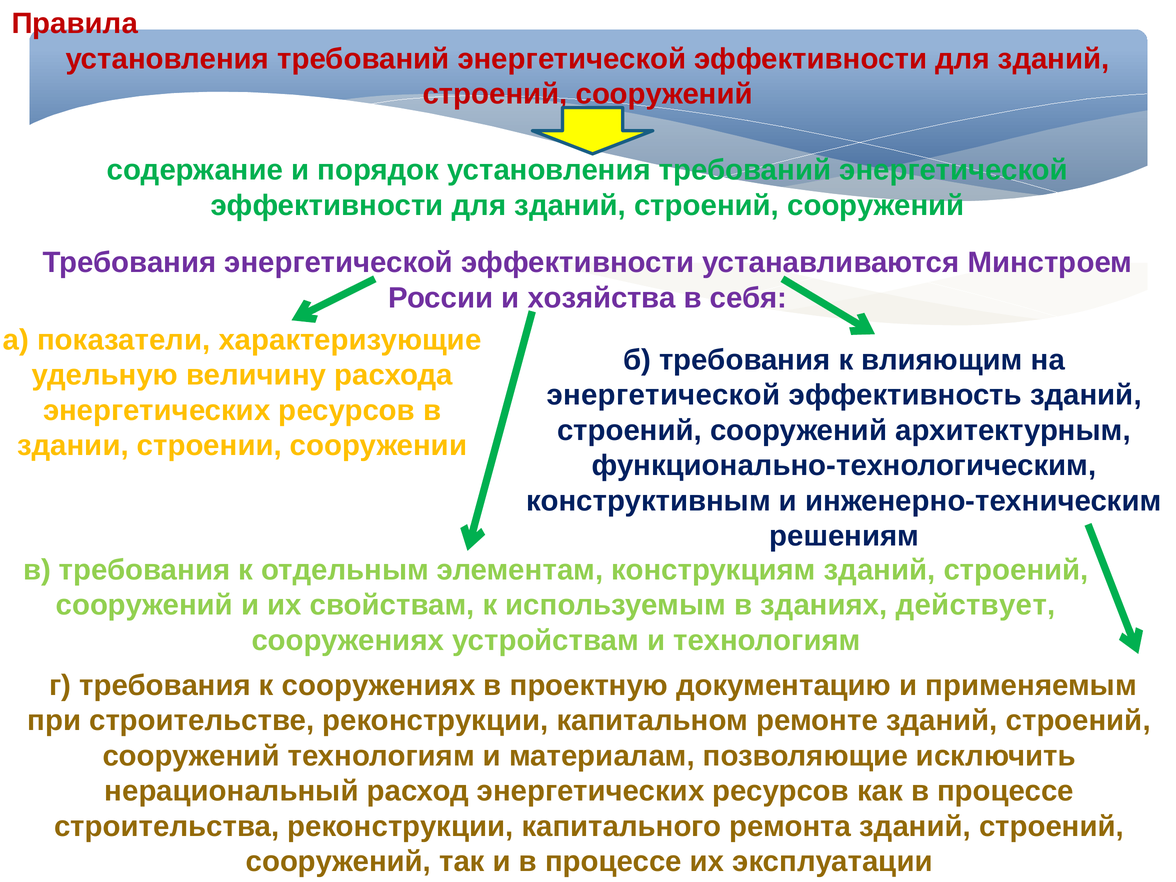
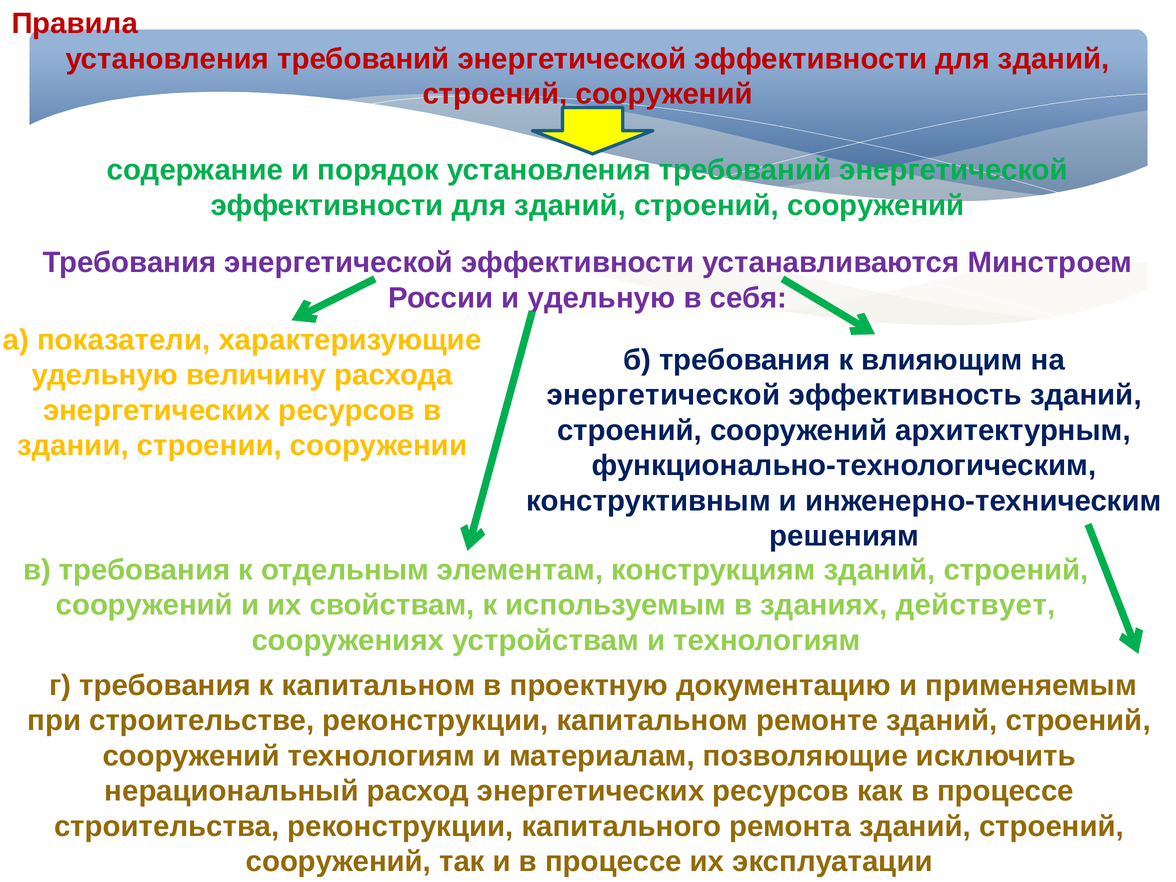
хозяйства at (602, 298): хозяйства -> удельную
к сооружениях: сооружениях -> капитальном
